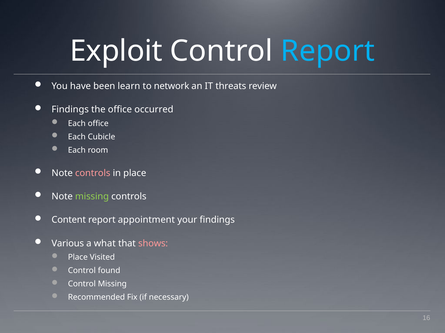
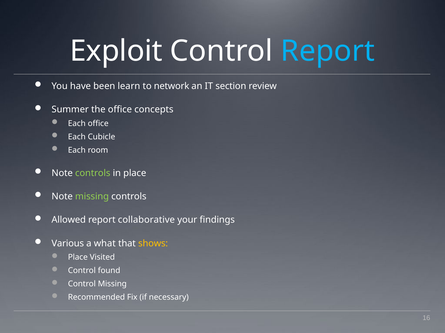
threats: threats -> section
Findings at (70, 110): Findings -> Summer
occurred: occurred -> concepts
controls at (93, 173) colour: pink -> light green
Content: Content -> Allowed
appointment: appointment -> collaborative
shows colour: pink -> yellow
